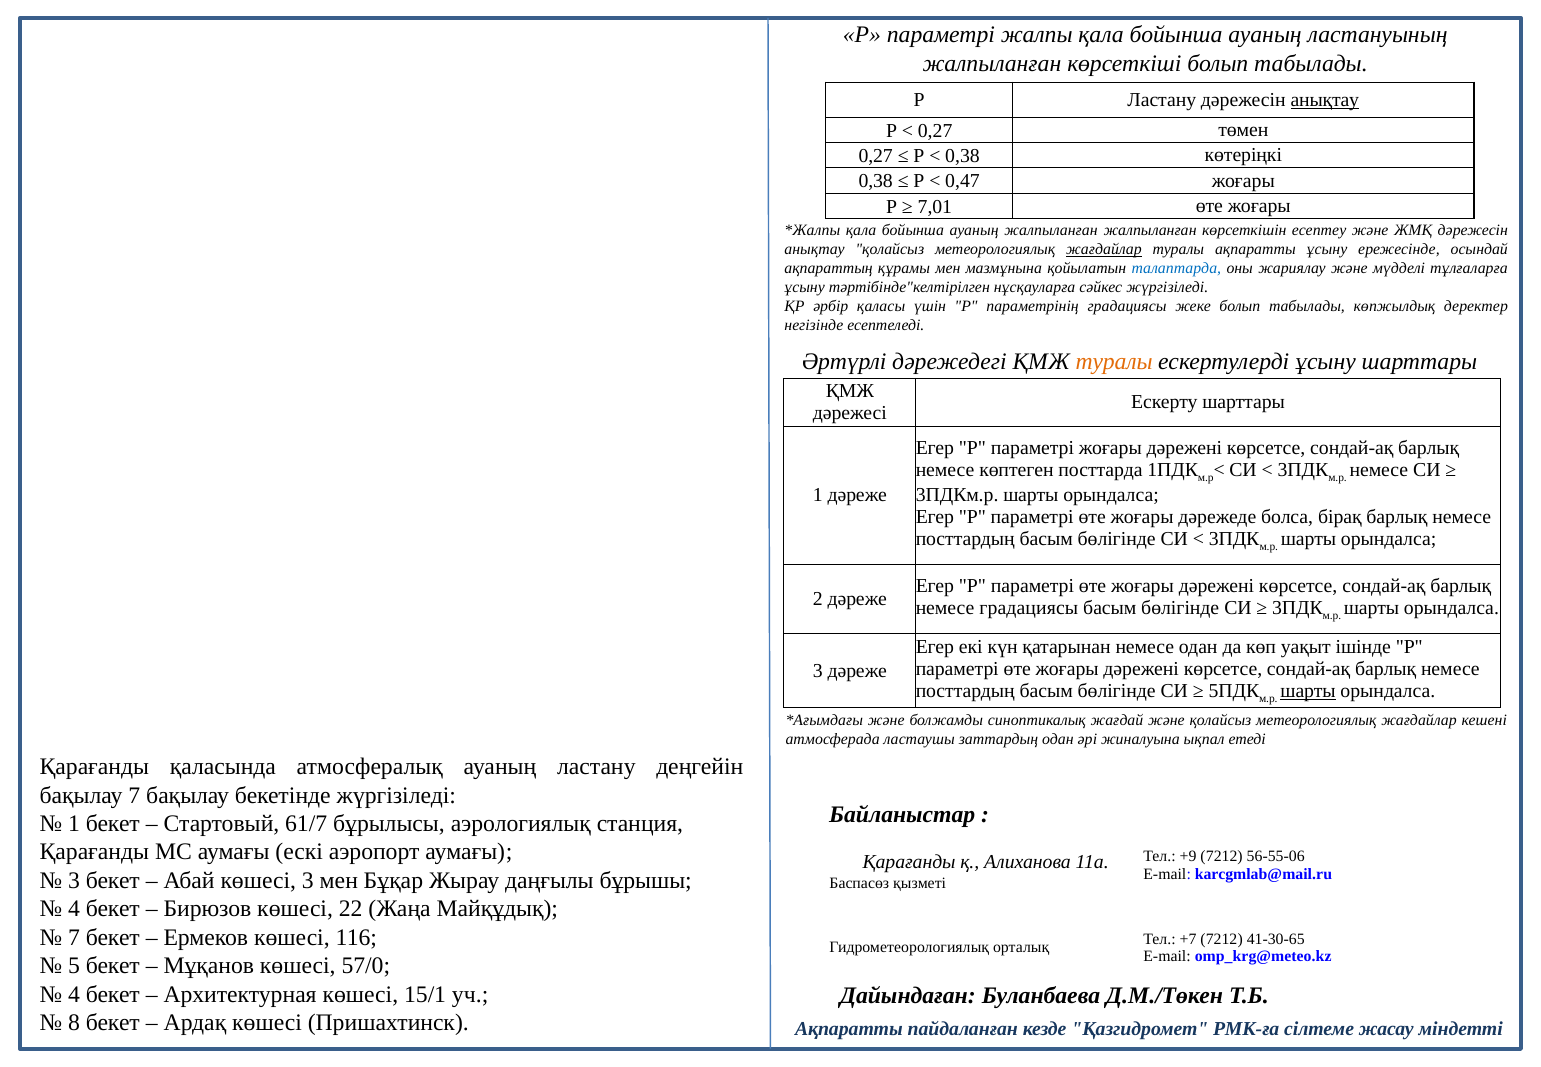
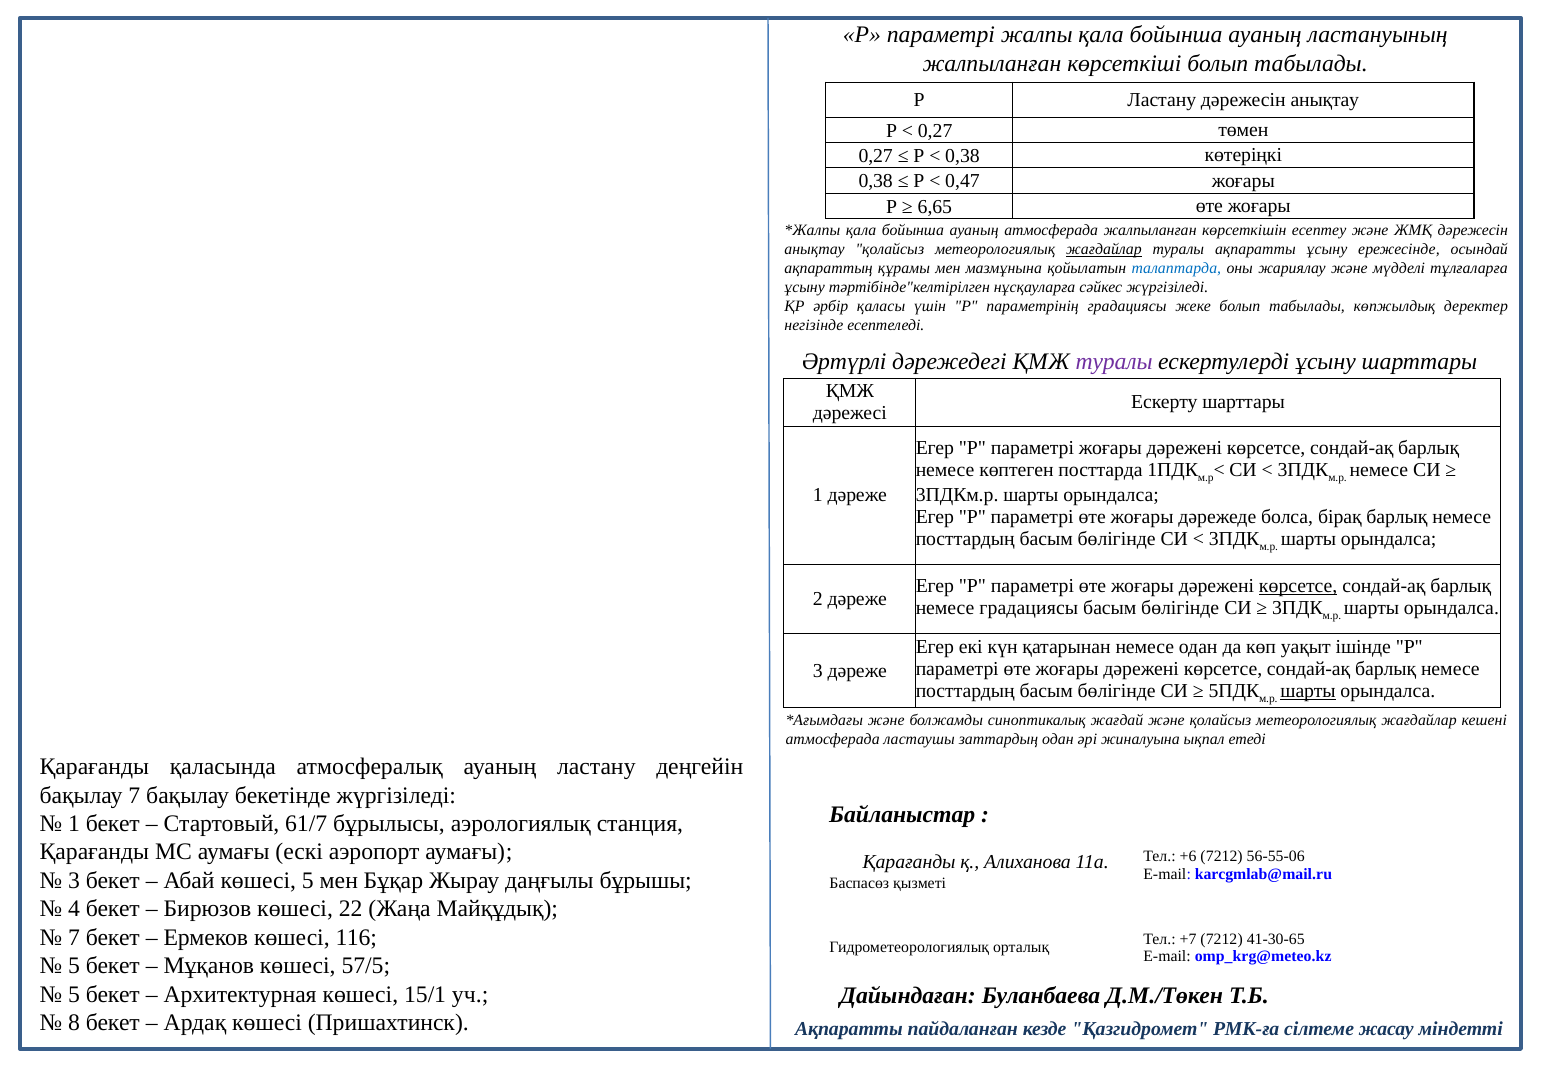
анықтау at (1325, 100) underline: present -> none
7,01: 7,01 -> 6,65
ауаның жалпыланған: жалпыланған -> атмосферада
туралы at (1114, 362) colour: orange -> purple
көрсетсе at (1298, 586) underline: none -> present
+9: +9 -> +6
көшесі 3: 3 -> 5
57/0: 57/0 -> 57/5
4 at (74, 994): 4 -> 5
